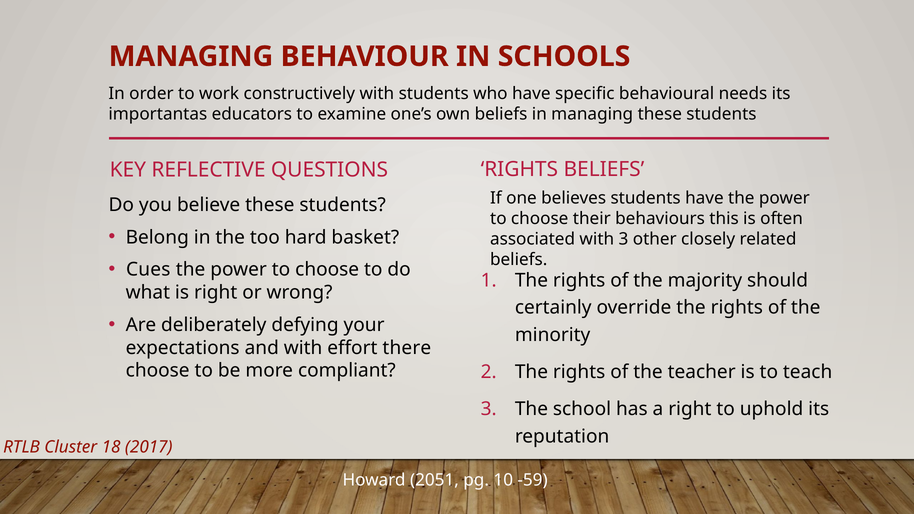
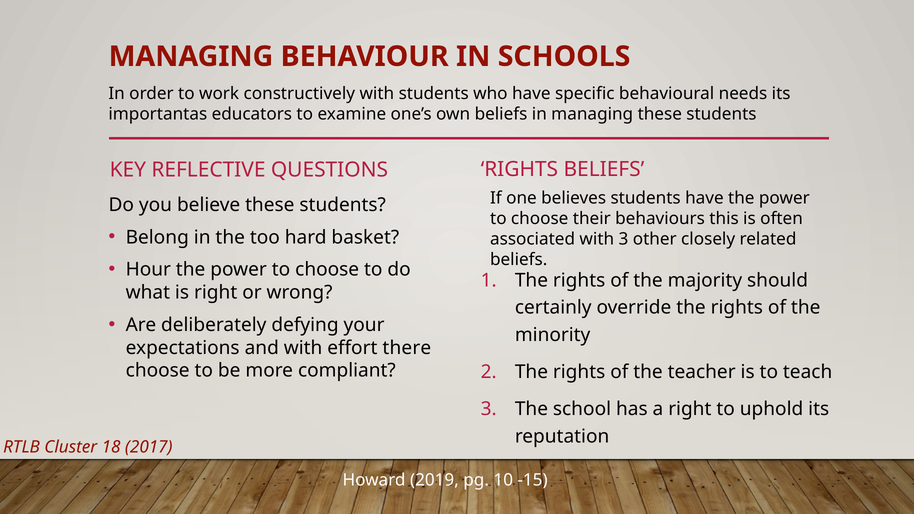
Cues: Cues -> Hour
2051: 2051 -> 2019
-59: -59 -> -15
